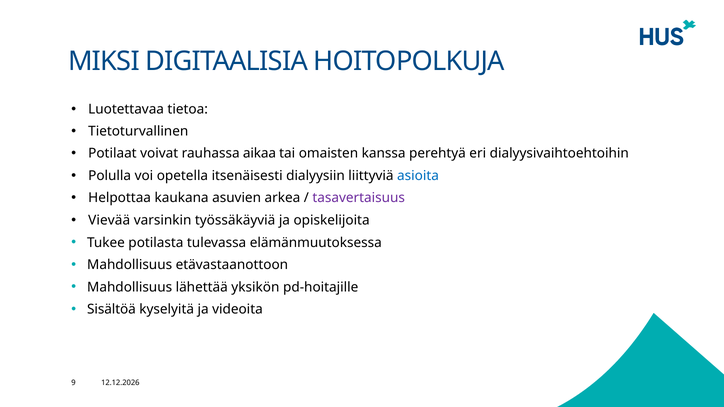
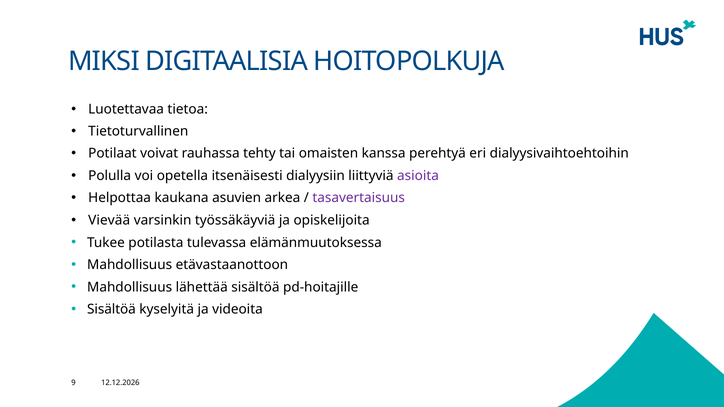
aikaa: aikaa -> tehty
asioita colour: blue -> purple
lähettää yksikön: yksikön -> sisältöä
